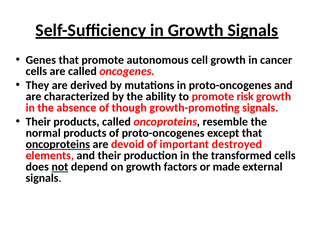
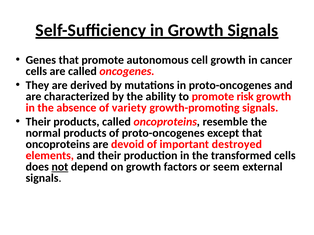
though: though -> variety
oncoproteins at (58, 145) underline: present -> none
made: made -> seem
